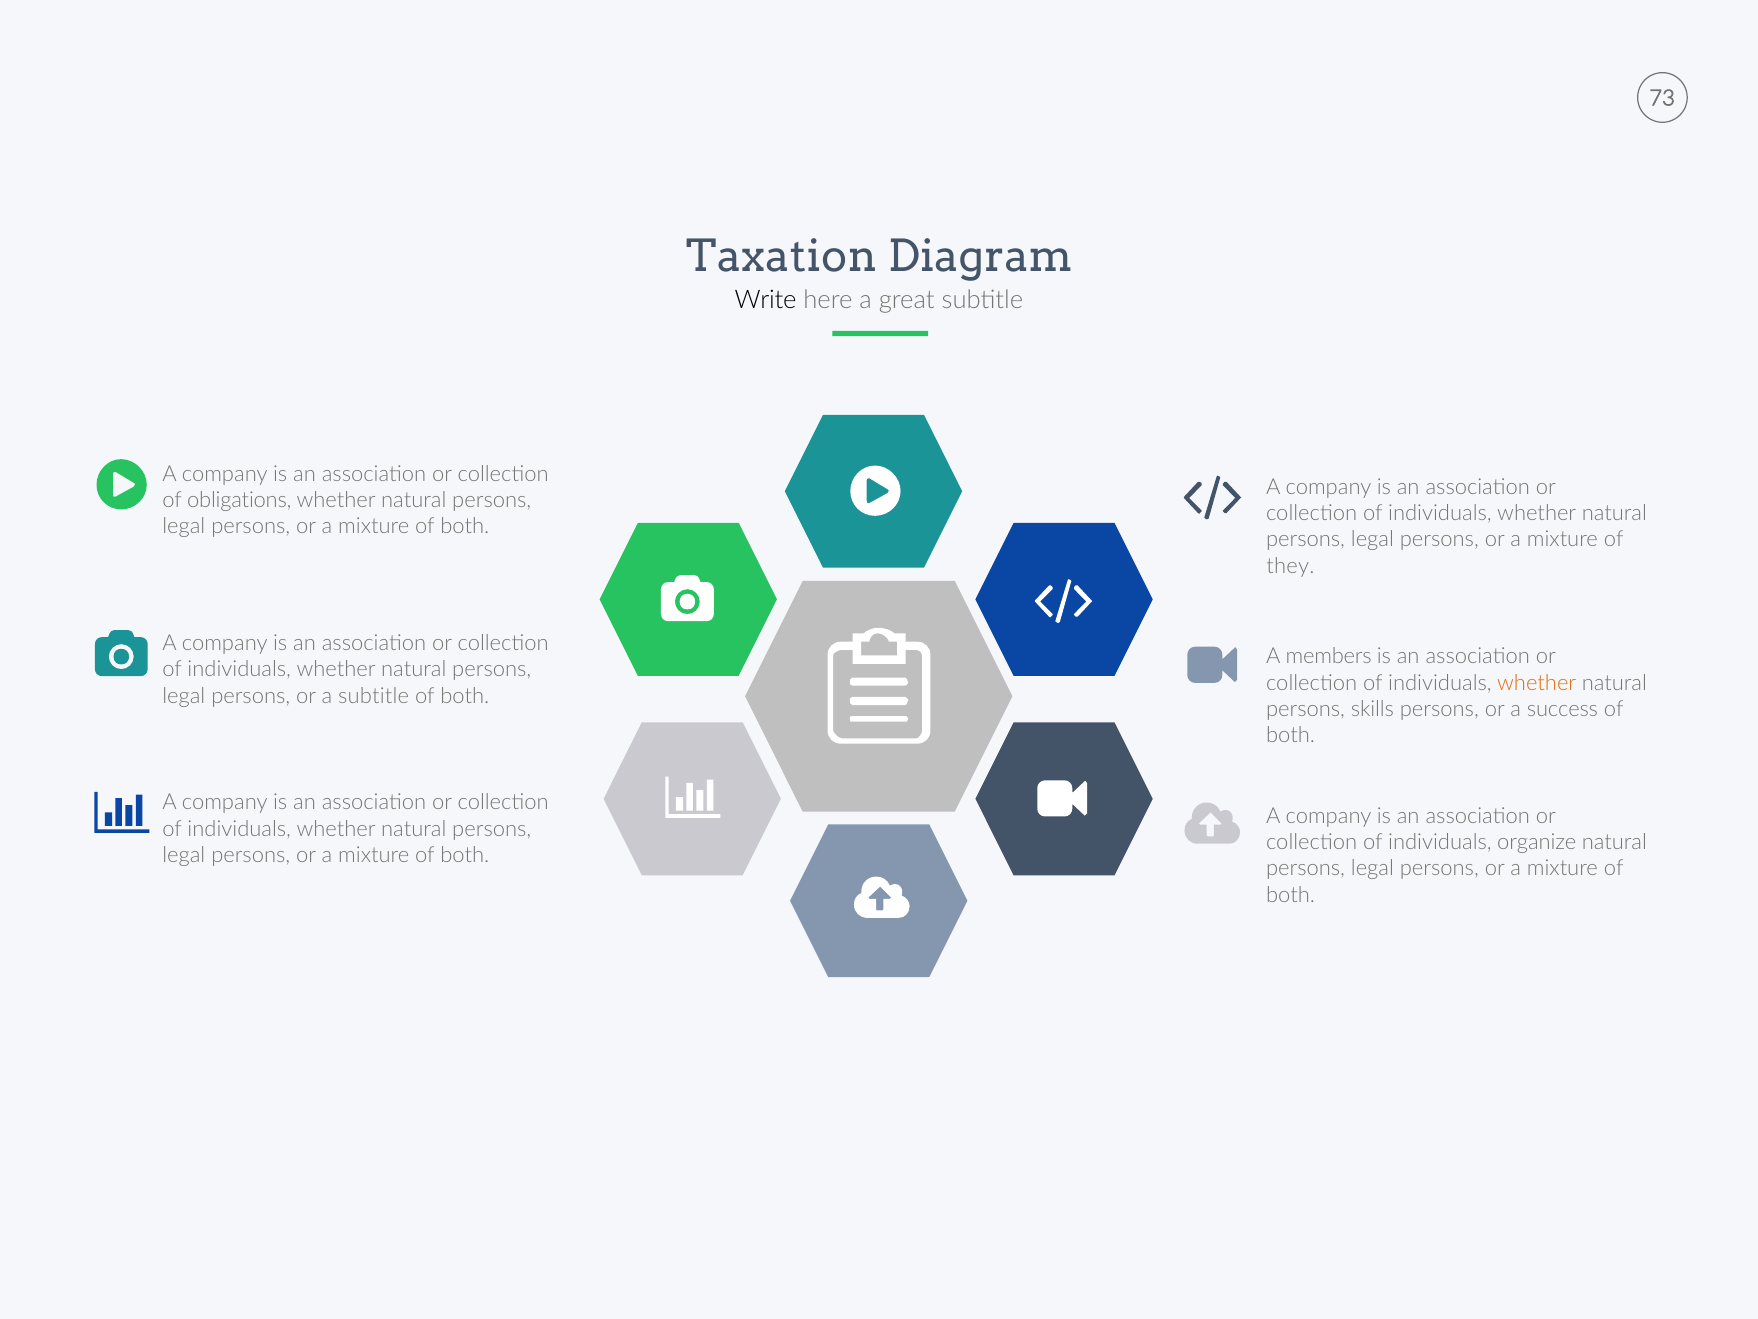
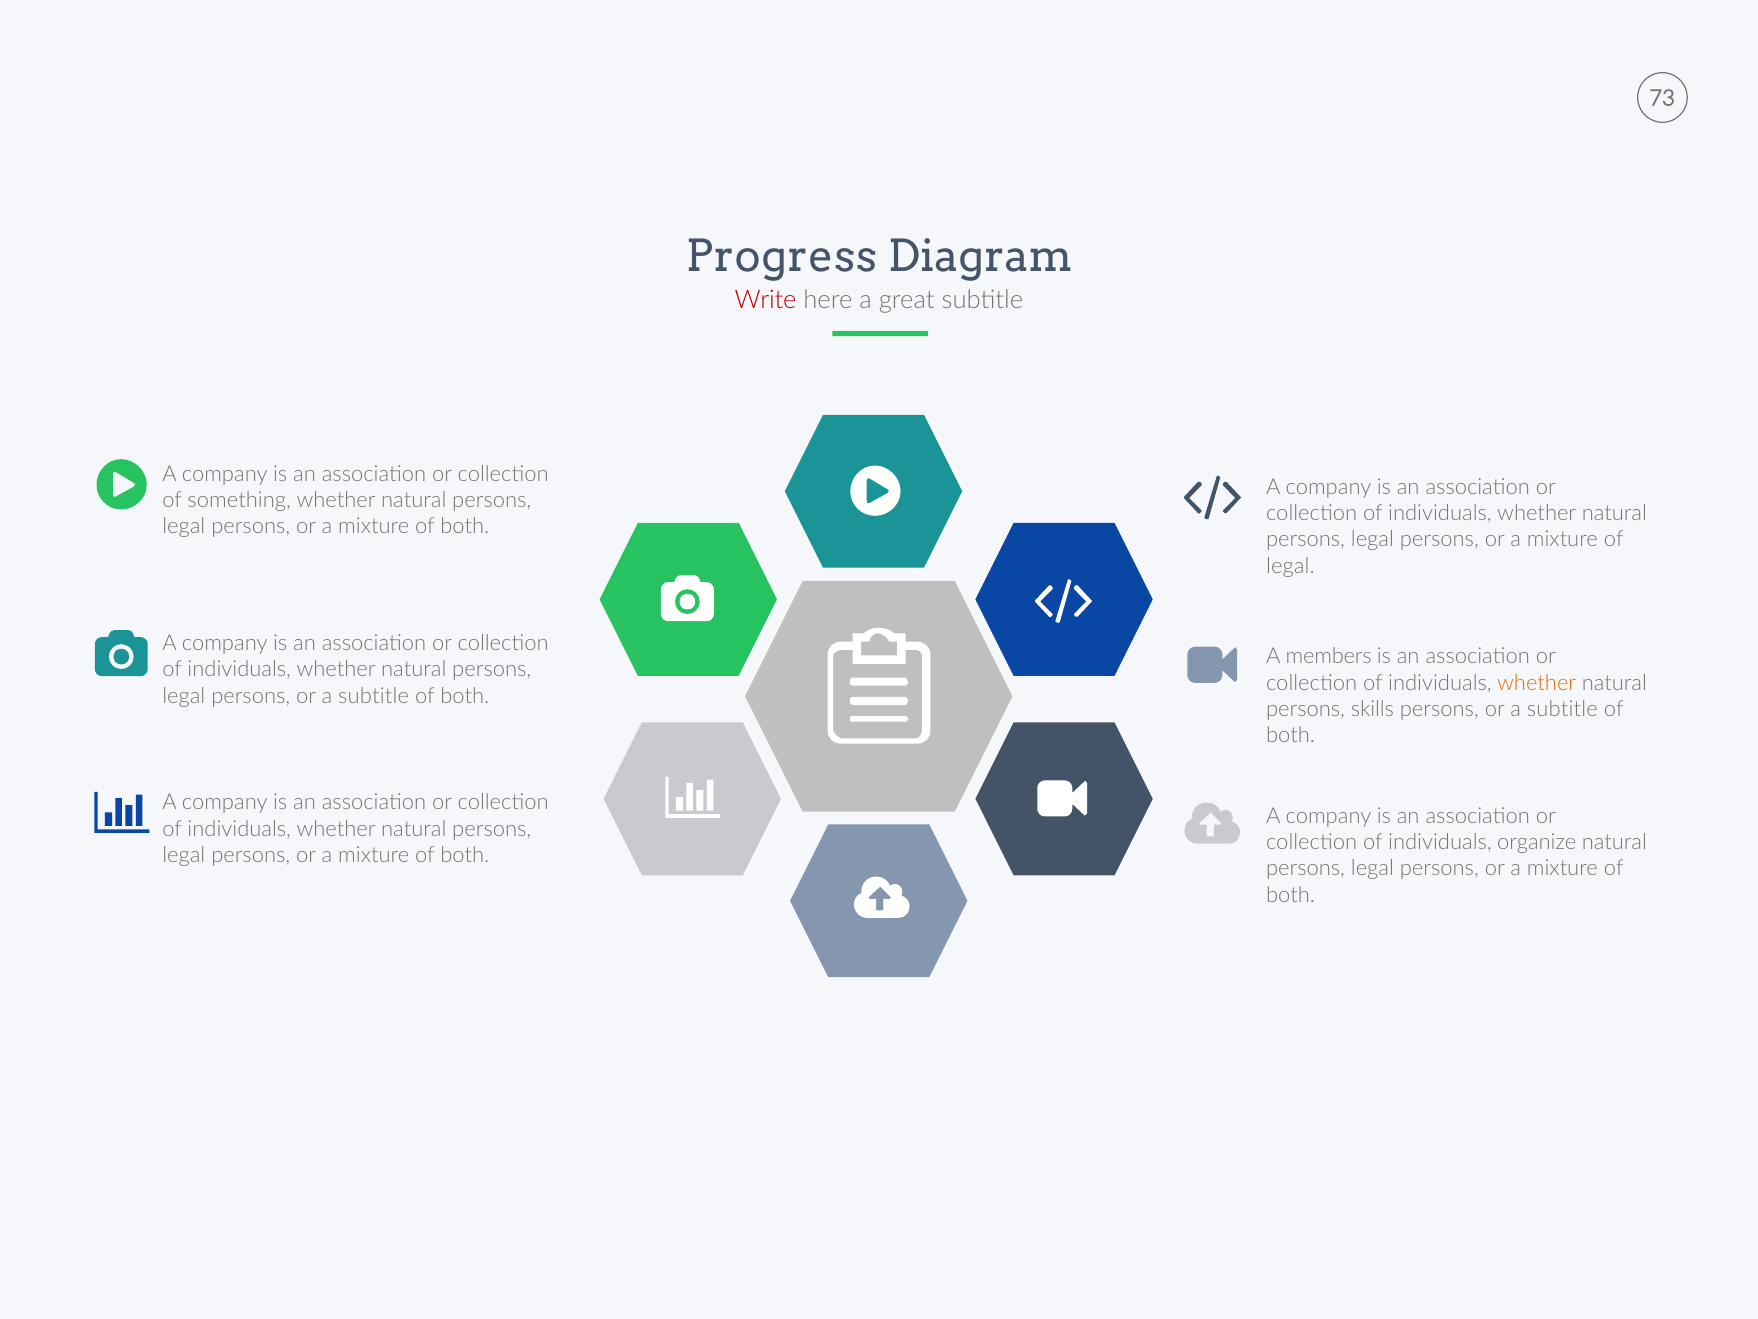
Taxation: Taxation -> Progress
Write colour: black -> red
obligations: obligations -> something
they at (1290, 566): they -> legal
success at (1562, 709): success -> subtitle
